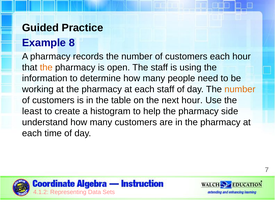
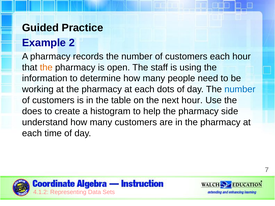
8: 8 -> 2
each staff: staff -> dots
number at (240, 89) colour: orange -> blue
least: least -> does
